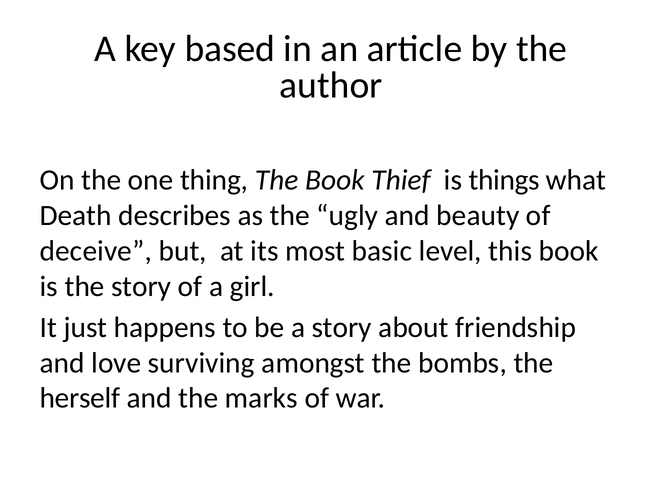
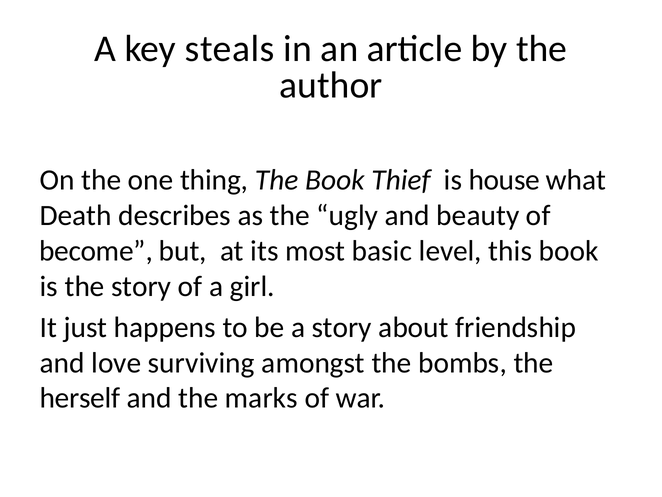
based: based -> steals
things: things -> house
deceive: deceive -> become
